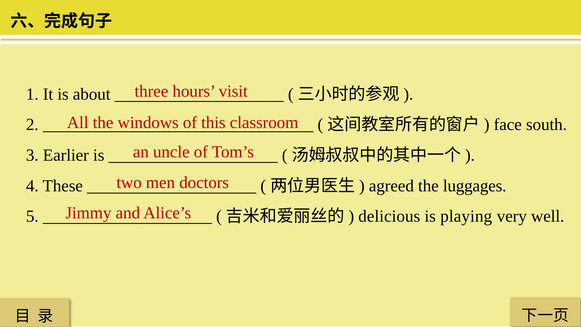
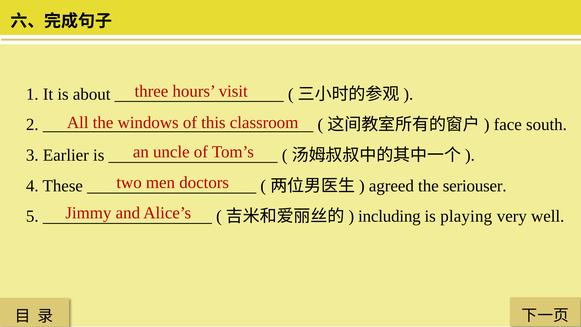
luggages: luggages -> seriouser
delicious: delicious -> including
